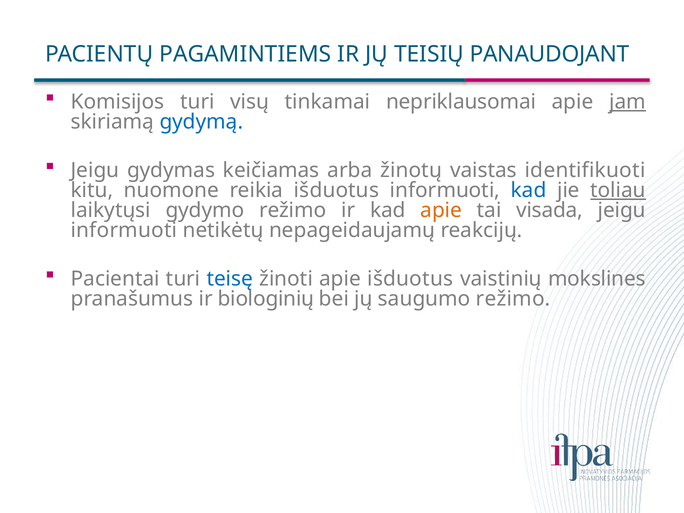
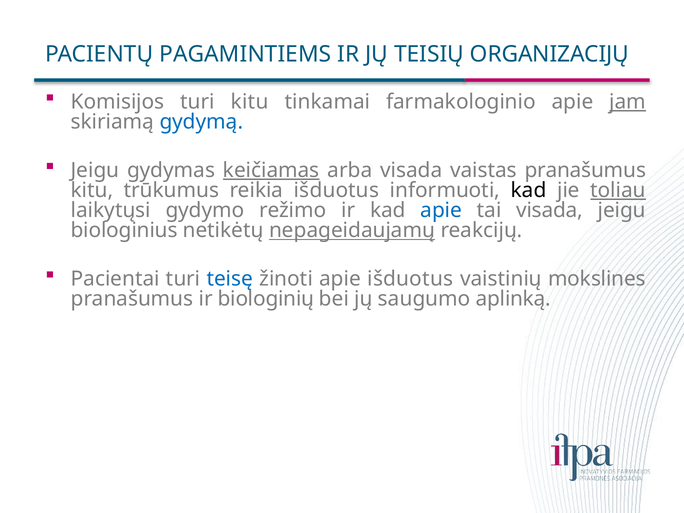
PANAUDOJANT: PANAUDOJANT -> ORGANIZACIJŲ
turi visų: visų -> kitu
nepriklausomai: nepriklausomai -> farmakologinio
keičiamas underline: none -> present
arba žinotų: žinotų -> visada
vaistas identifikuoti: identifikuoti -> pranašumus
nuomone: nuomone -> trūkumus
kad at (529, 190) colour: blue -> black
apie at (441, 210) colour: orange -> blue
informuoti at (124, 230): informuoti -> biologinius
nepageidaujamų underline: none -> present
saugumo režimo: režimo -> aplinką
